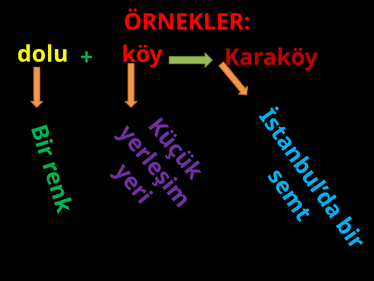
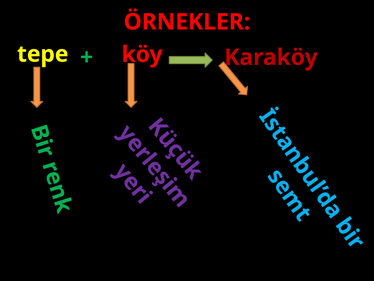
dolu: dolu -> tepe
